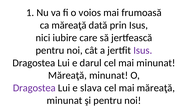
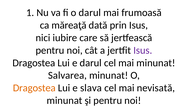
o voios: voios -> darul
Măreaţă at (68, 75): Măreaţă -> Salvarea
Dragostea at (34, 88) colour: purple -> orange
mai măreaţă: măreaţă -> nevisată
